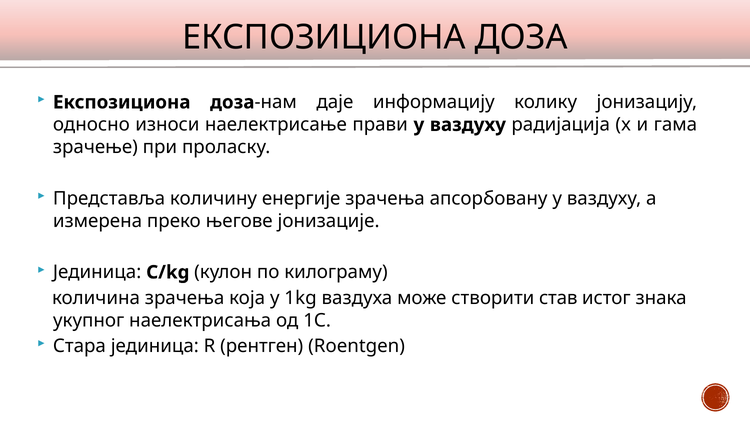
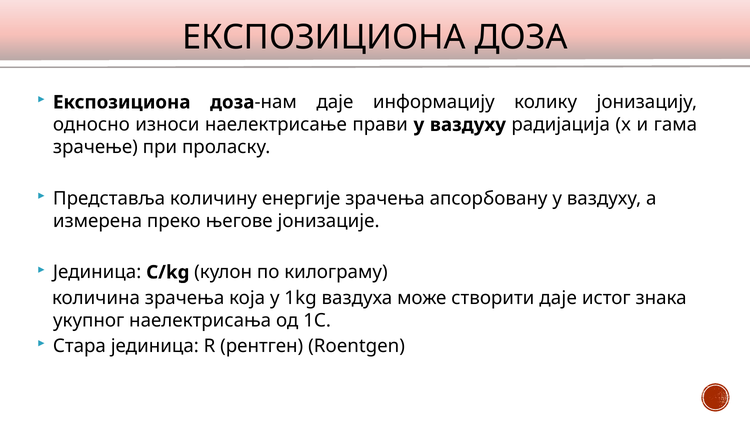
створити став: став -> даје
